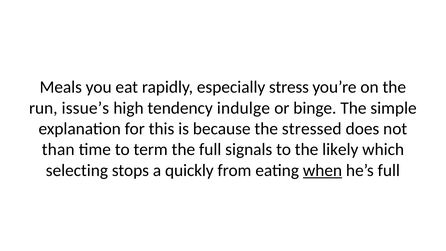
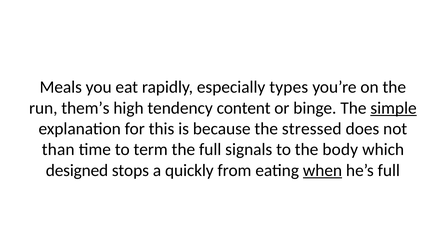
stress: stress -> types
issue’s: issue’s -> them’s
indulge: indulge -> content
simple underline: none -> present
likely: likely -> body
selecting: selecting -> designed
